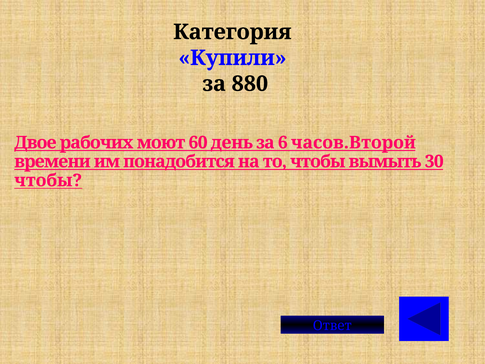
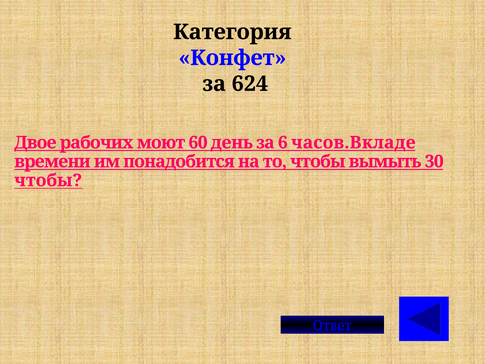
Купили: Купили -> Конфет
880: 880 -> 624
часов.Второй: часов.Второй -> часов.Вкладе
